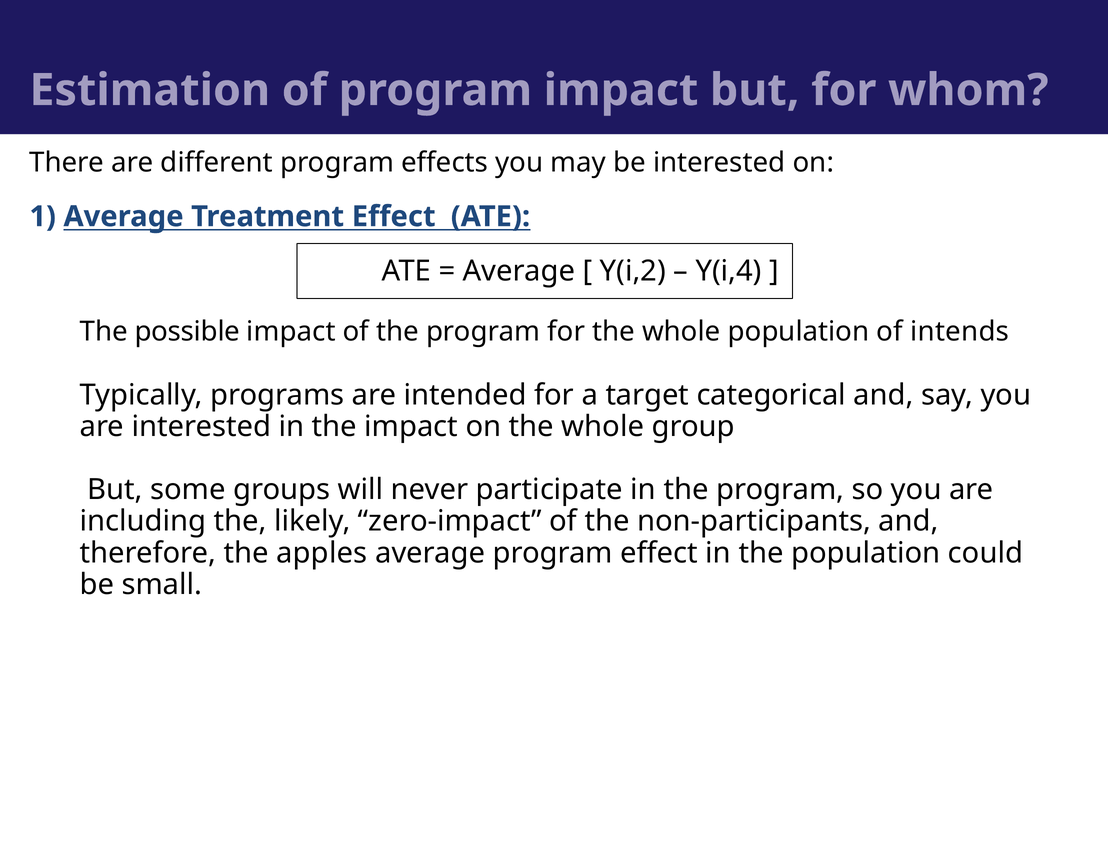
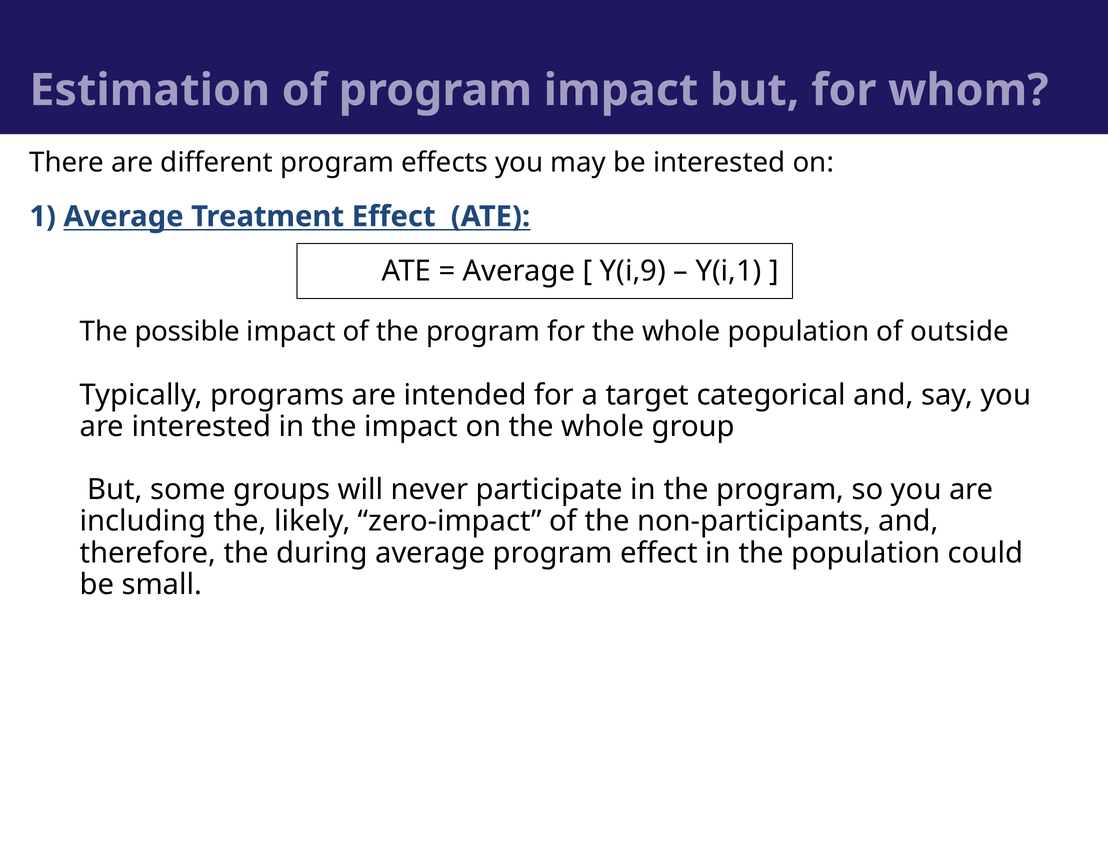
Y(i,2: Y(i,2 -> Y(i,9
Y(i,4: Y(i,4 -> Y(i,1
intends: intends -> outside
apples: apples -> during
